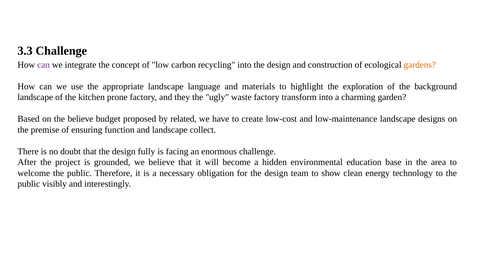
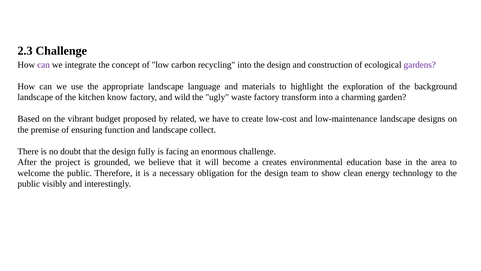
3.3: 3.3 -> 2.3
gardens colour: orange -> purple
prone: prone -> know
they: they -> wild
the believe: believe -> vibrant
hidden: hidden -> creates
